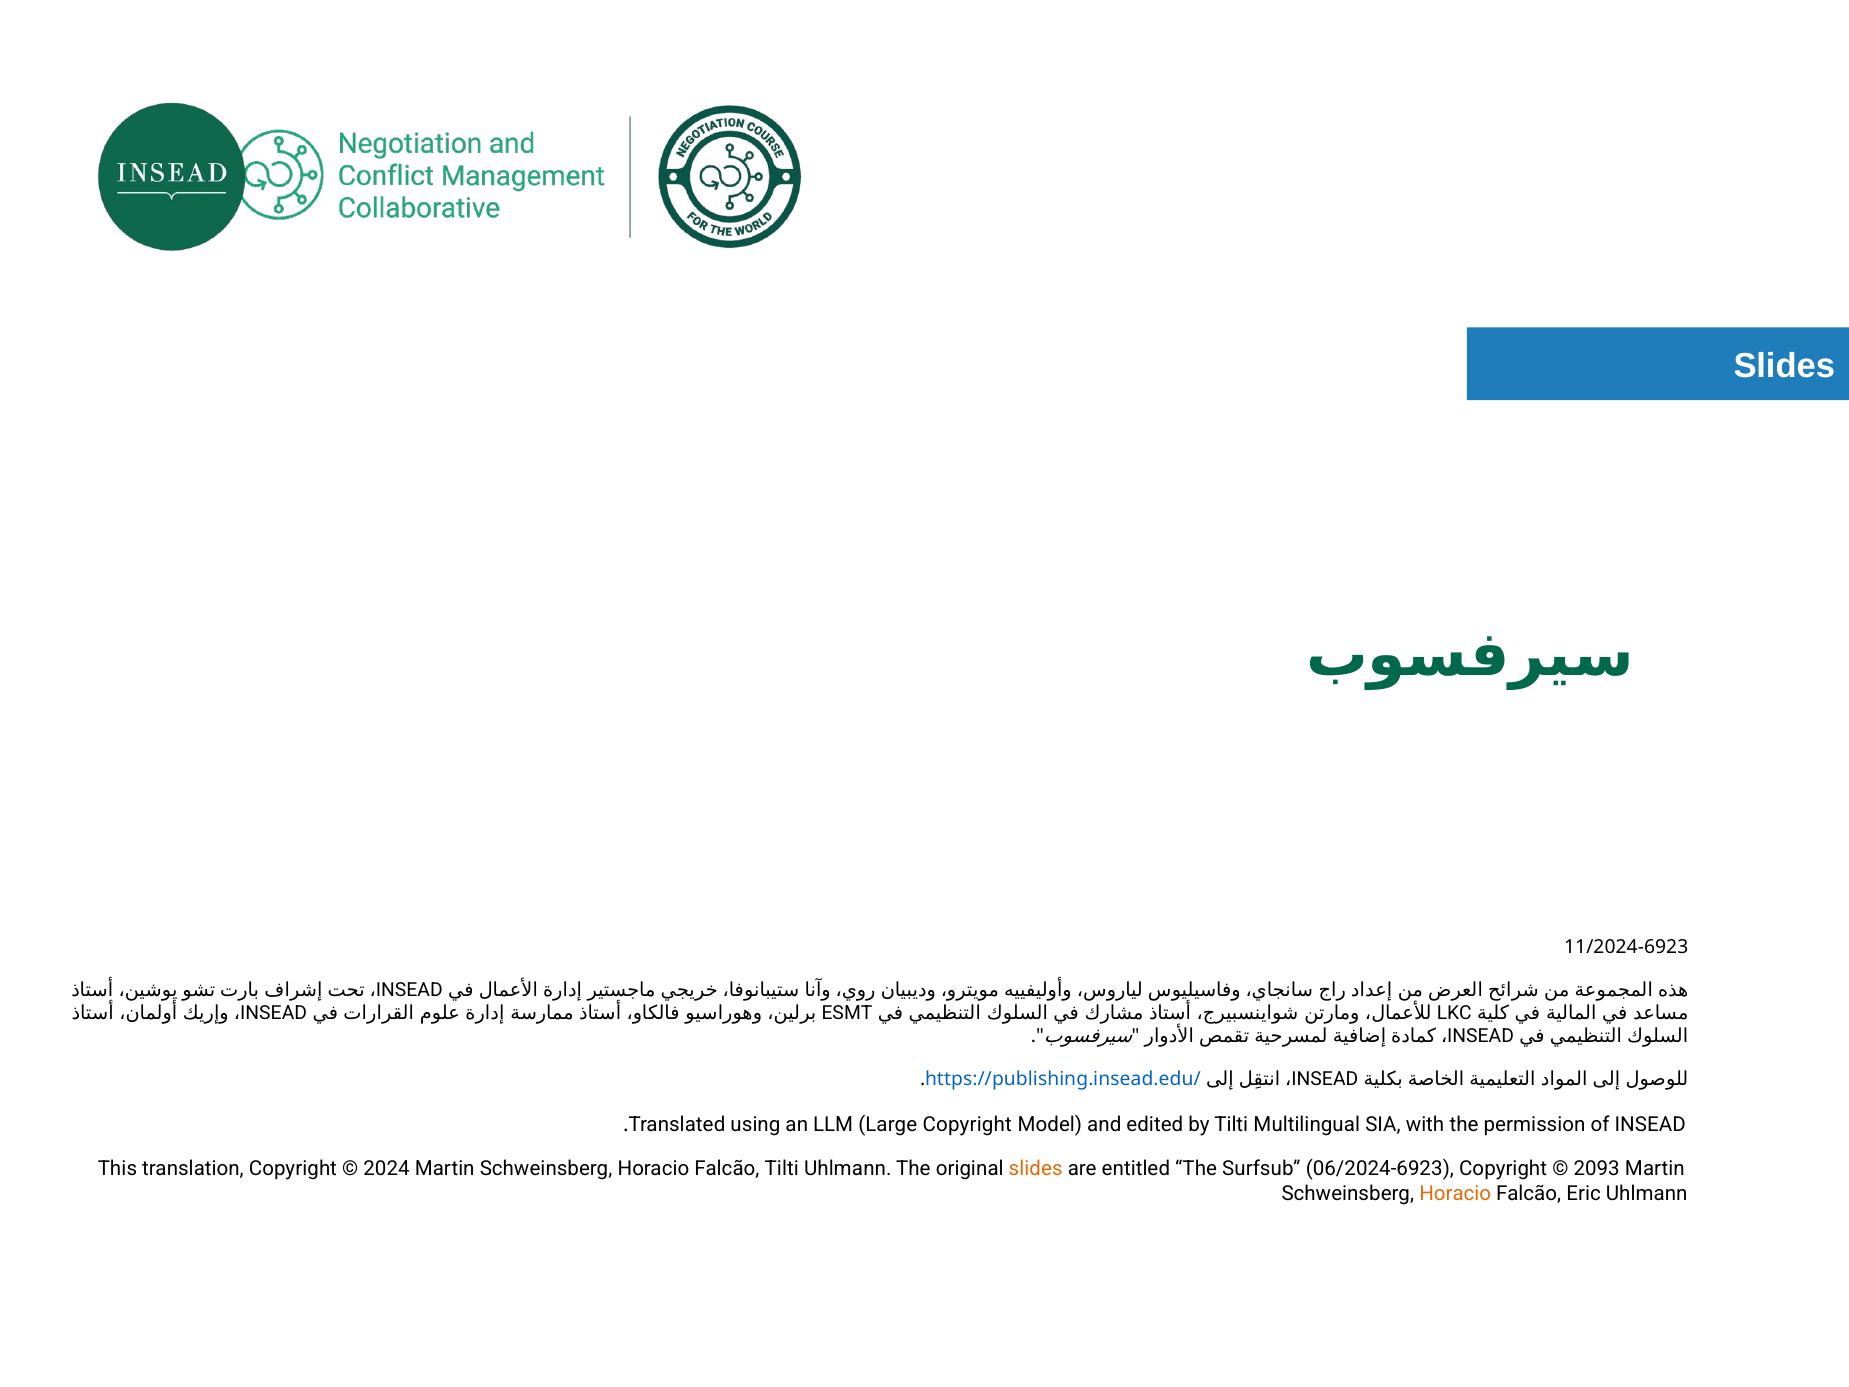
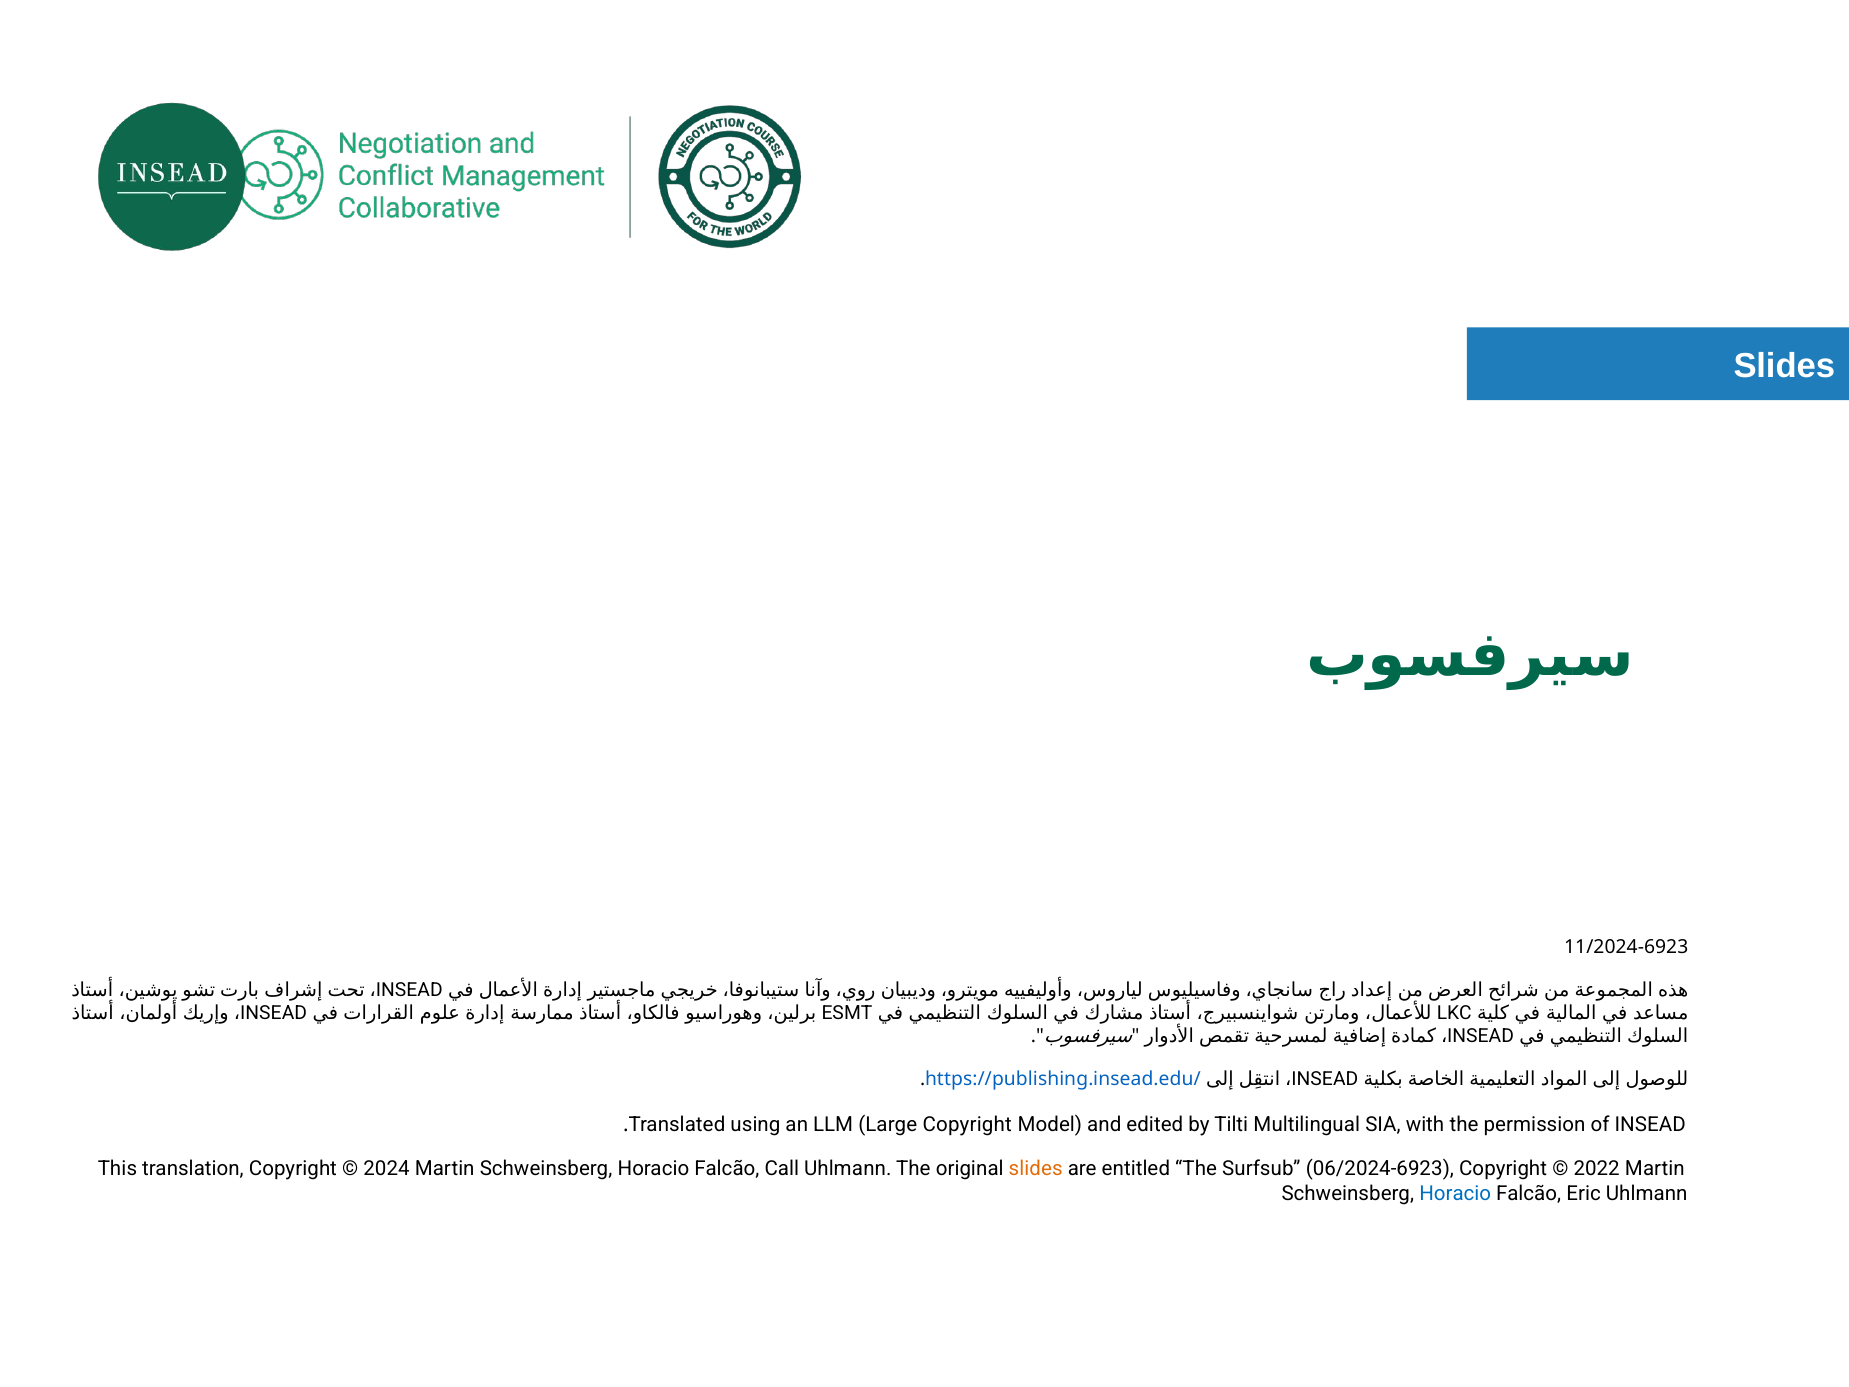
Falcão Tilti: Tilti -> Call
2093: 2093 -> 2022
Horacio at (1455, 1193) colour: orange -> blue
